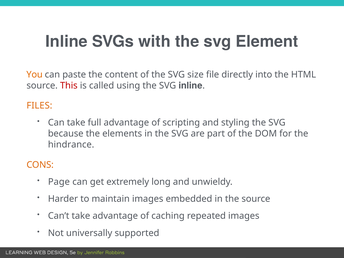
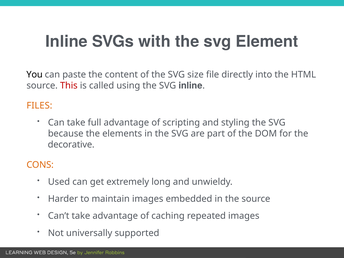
You colour: orange -> black
hindrance: hindrance -> decorative
Page: Page -> Used
